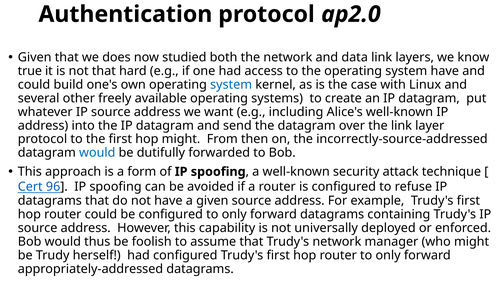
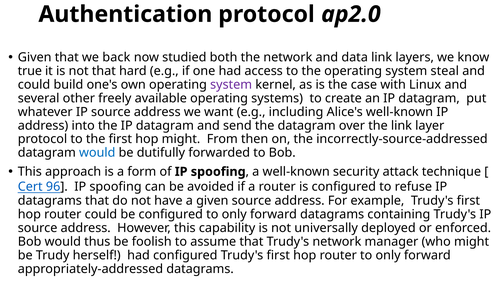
does: does -> back
system have: have -> steal
system at (231, 85) colour: blue -> purple
